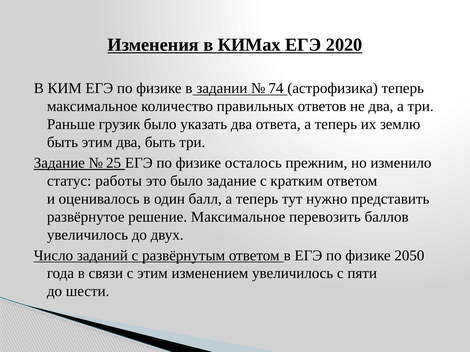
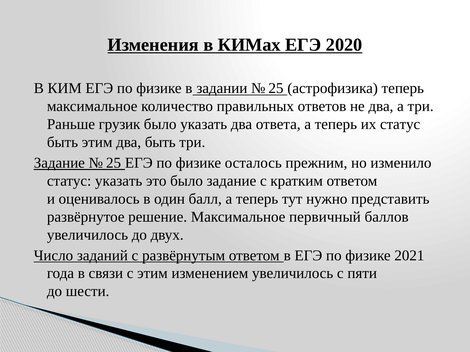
74 at (276, 89): 74 -> 25
их землю: землю -> статус
статус работы: работы -> указать
перевозить: перевозить -> первичный
2050: 2050 -> 2021
